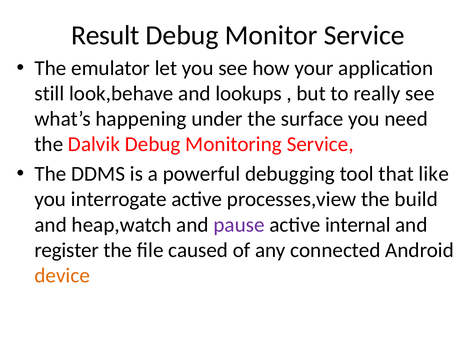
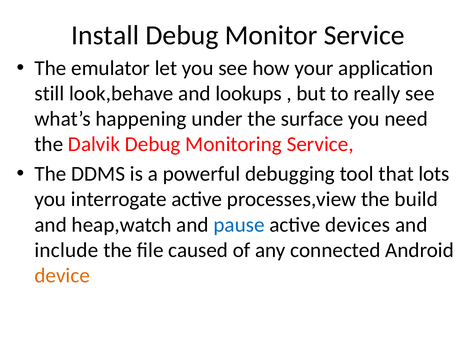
Result: Result -> Install
like: like -> lots
pause colour: purple -> blue
internal: internal -> devices
register: register -> include
